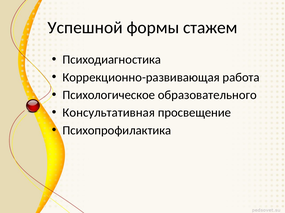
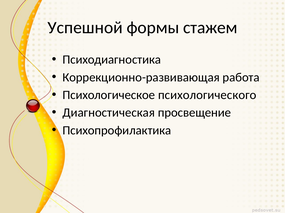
образовательного: образовательного -> психологического
Консультативная: Консультативная -> Диагностическая
